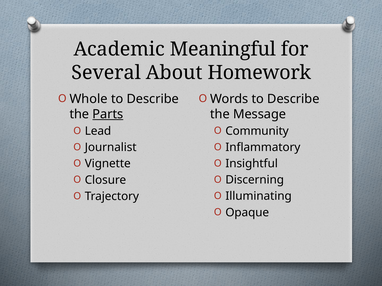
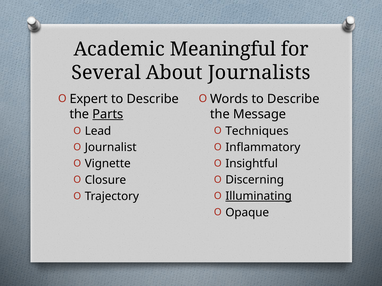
Homework: Homework -> Journalists
Whole: Whole -> Expert
Community: Community -> Techniques
Illuminating underline: none -> present
